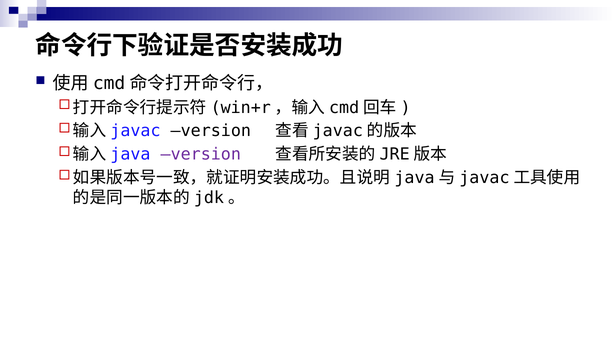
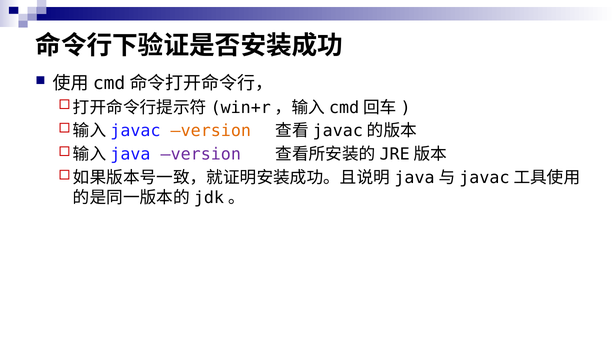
version at (211, 131) colour: black -> orange
